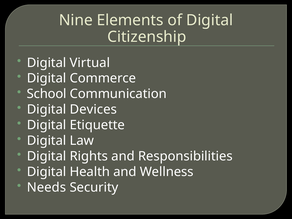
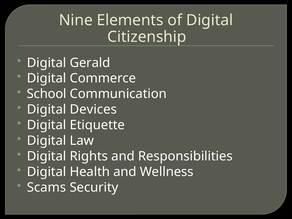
Virtual: Virtual -> Gerald
Needs: Needs -> Scams
